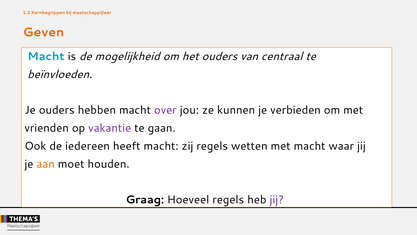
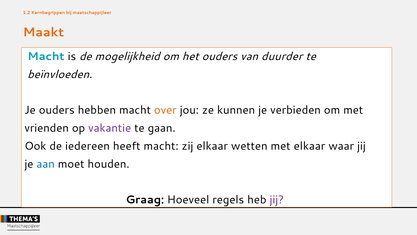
Geven: Geven -> Maakt
centraal: centraal -> duurder
over colour: purple -> orange
zij regels: regels -> elkaar
met macht: macht -> elkaar
aan colour: orange -> blue
